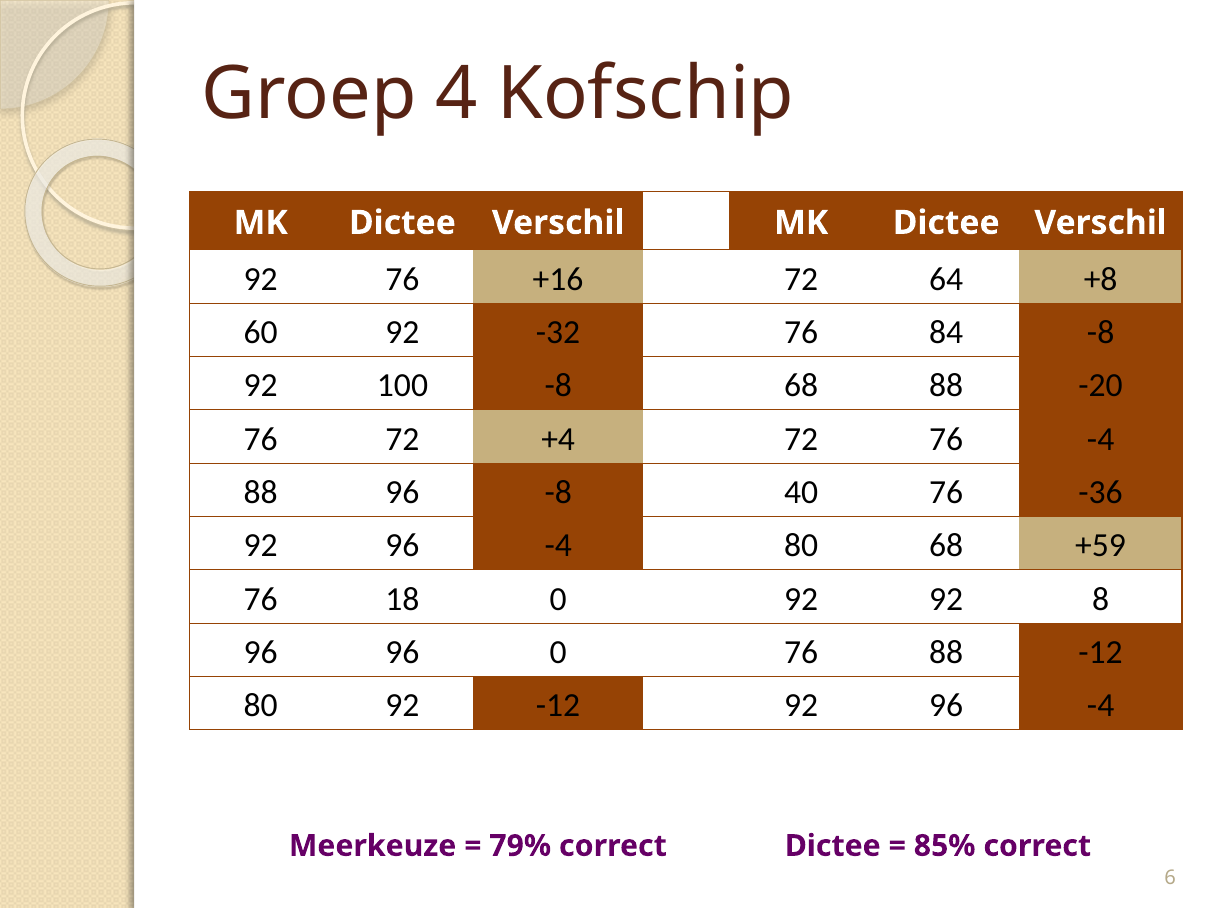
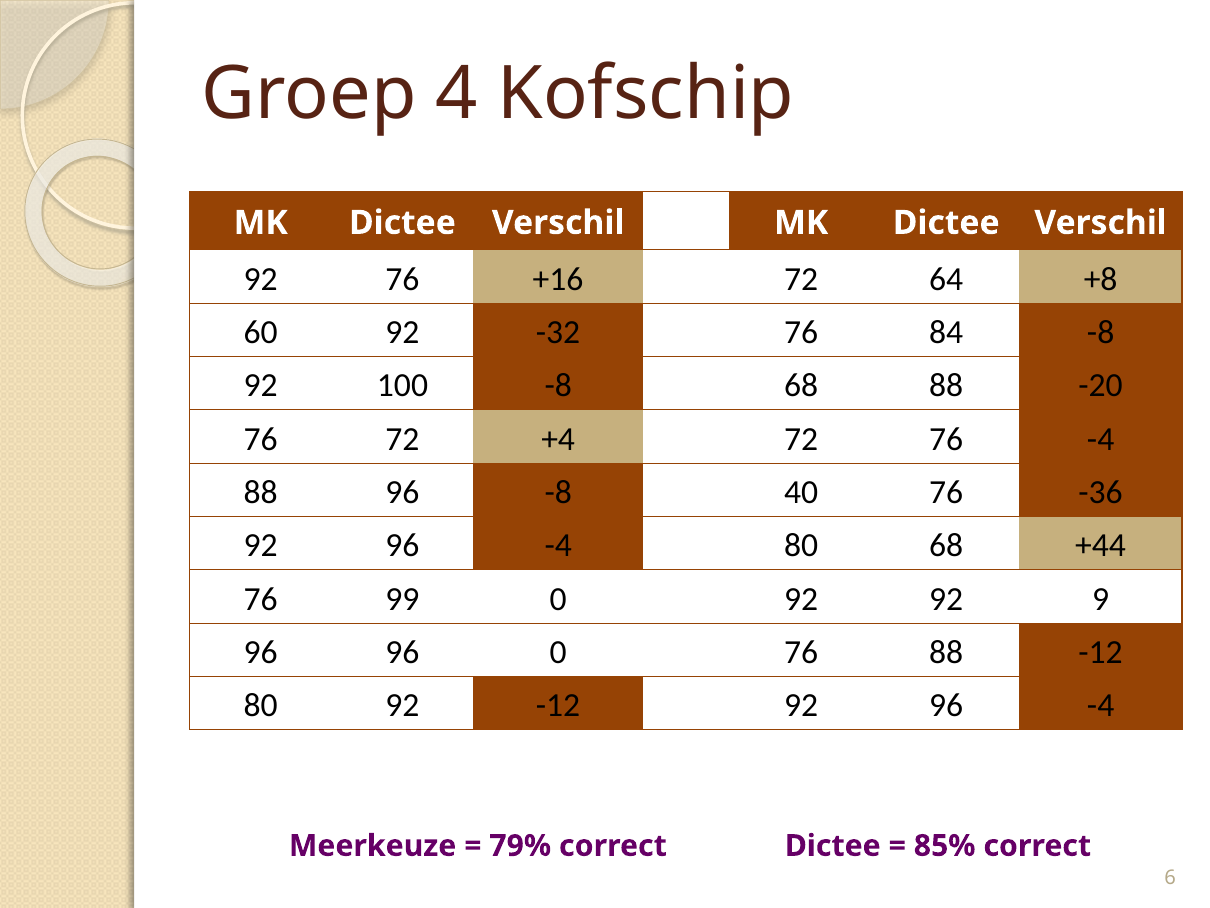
+59: +59 -> +44
18: 18 -> 99
8: 8 -> 9
